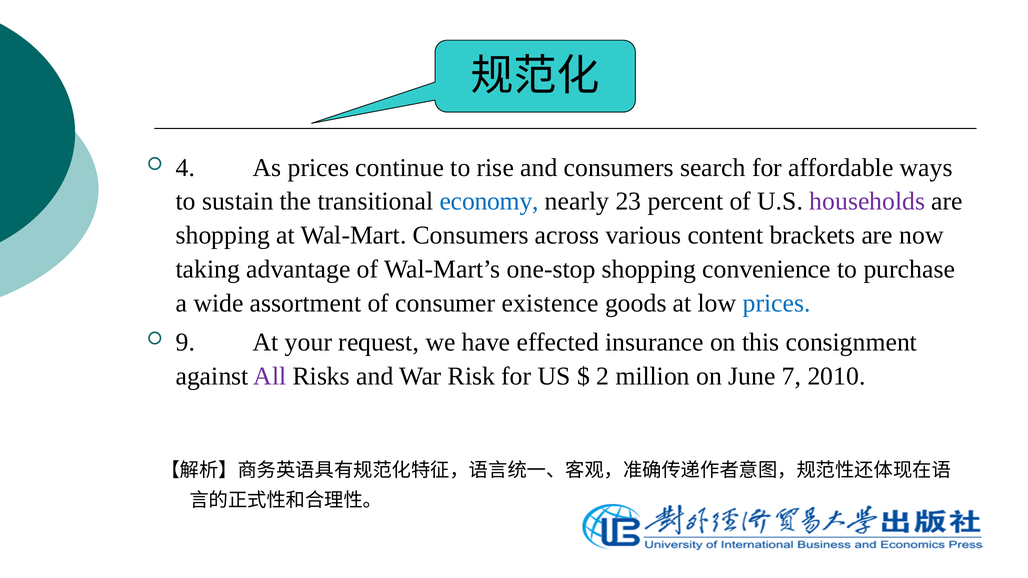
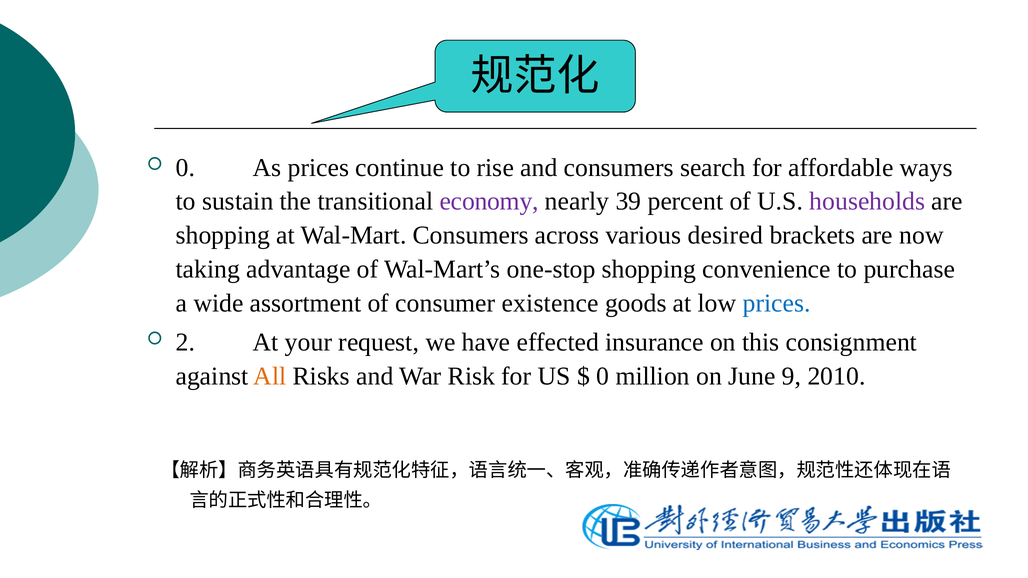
4 at (185, 168): 4 -> 0
economy colour: blue -> purple
23: 23 -> 39
content: content -> desired
9: 9 -> 2
All colour: purple -> orange
2 at (603, 376): 2 -> 0
7: 7 -> 9
